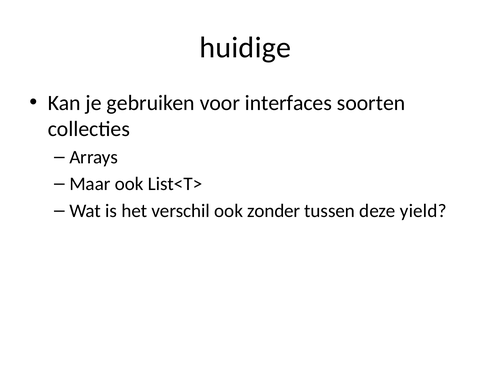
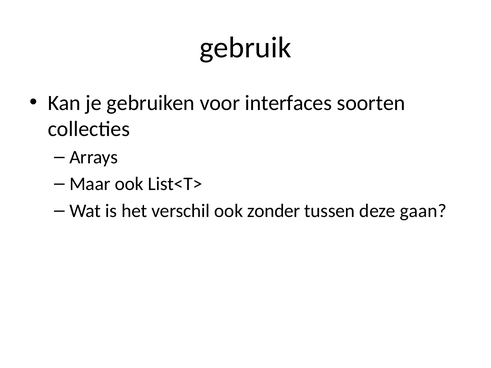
huidige: huidige -> gebruik
yield: yield -> gaan
